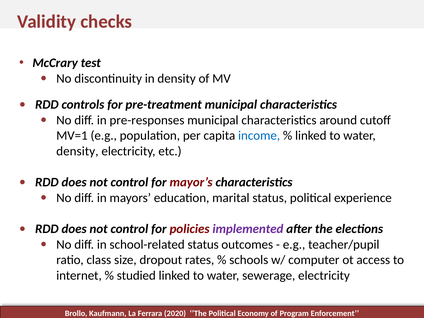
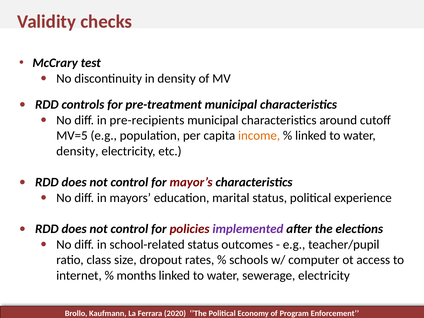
pre-responses: pre-responses -> pre-recipients
MV=1: MV=1 -> MV=5
income colour: blue -> orange
studied: studied -> months
